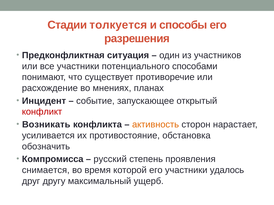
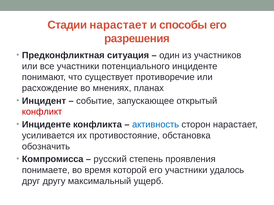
Стадии толкуется: толкуется -> нарастает
потенциального способами: способами -> инциденте
Возникать at (46, 125): Возникать -> Инциденте
активность colour: orange -> blue
снимается: снимается -> понимаете
